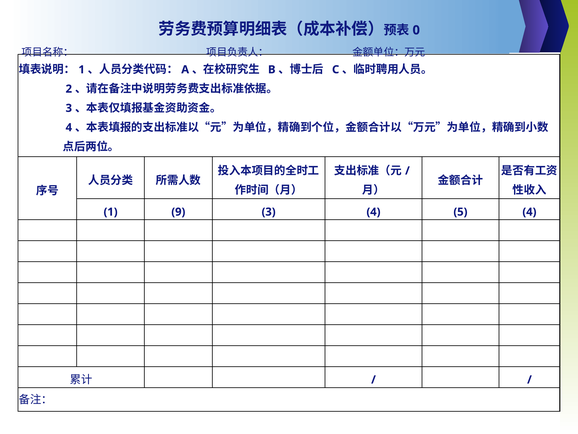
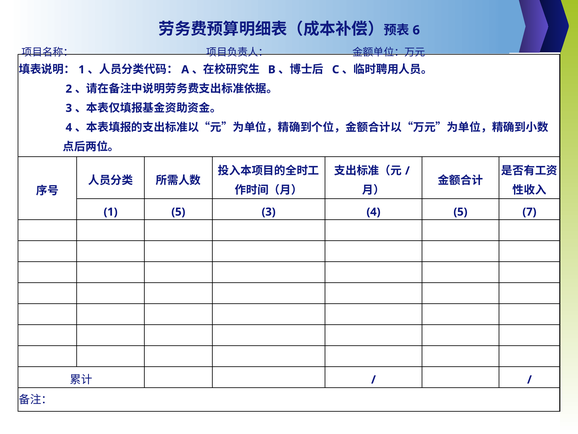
0: 0 -> 6
1 9: 9 -> 5
5 4: 4 -> 7
